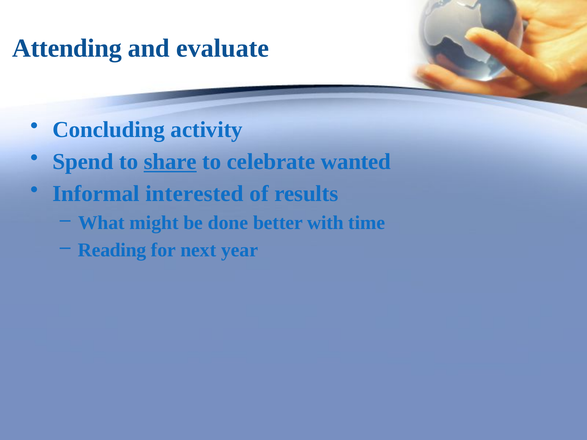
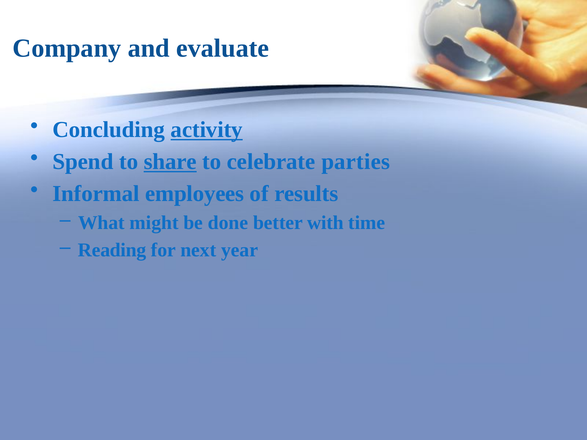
Attending: Attending -> Company
activity underline: none -> present
wanted: wanted -> parties
interested: interested -> employees
